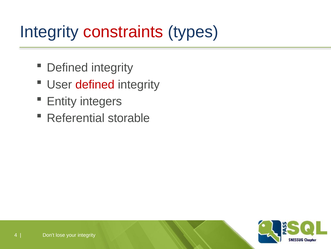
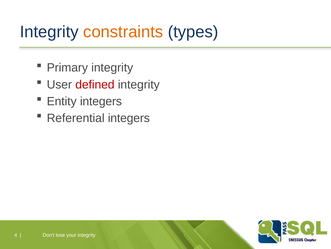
constraints colour: red -> orange
Defined at (67, 68): Defined -> Primary
Referential storable: storable -> integers
